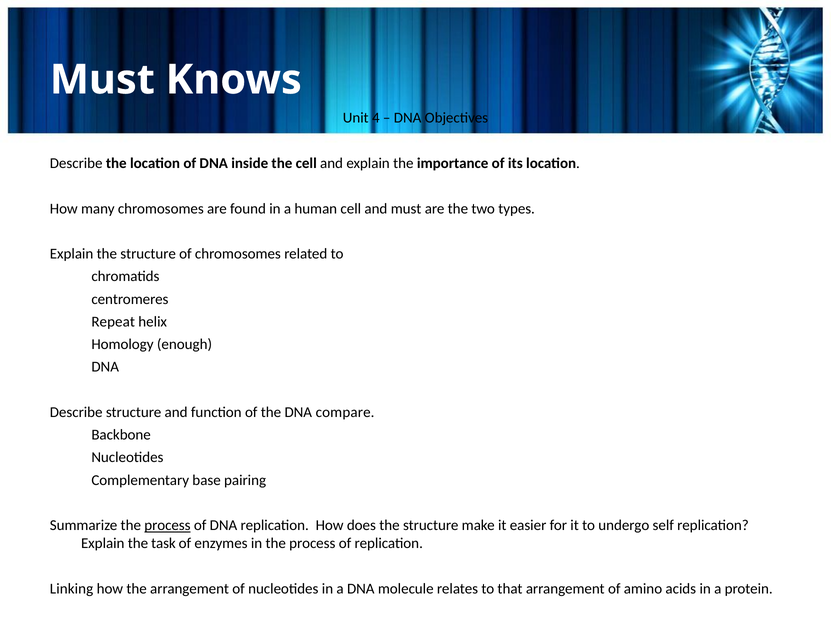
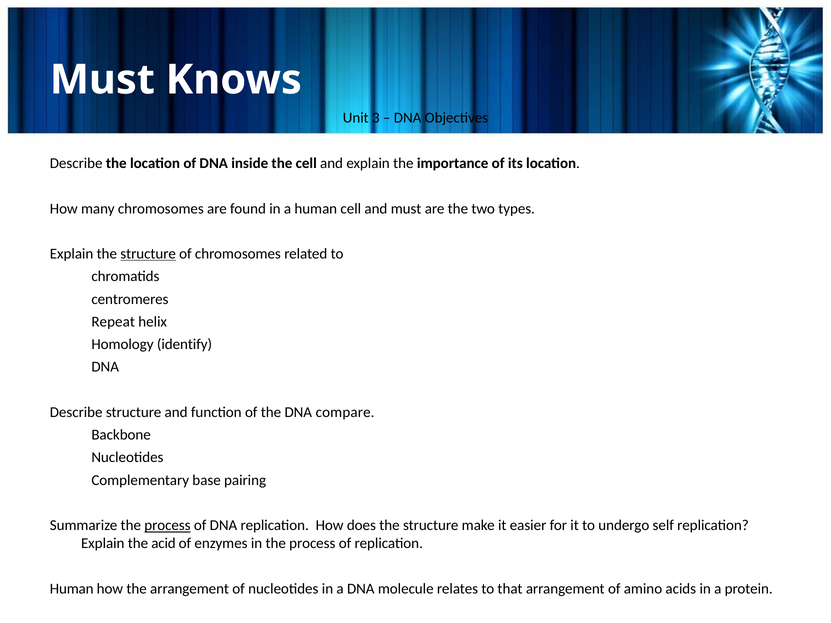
4: 4 -> 3
structure at (148, 254) underline: none -> present
enough: enough -> identify
task: task -> acid
Linking at (72, 589): Linking -> Human
